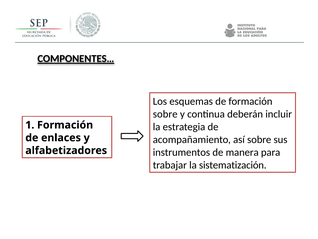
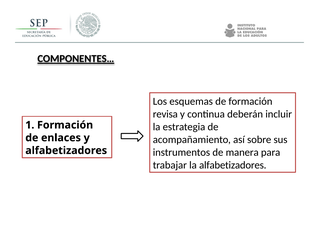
sobre at (165, 114): sobre -> revisa
la sistematización: sistematización -> alfabetizadores
